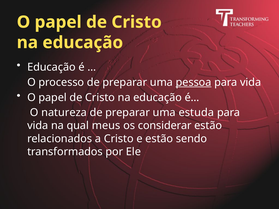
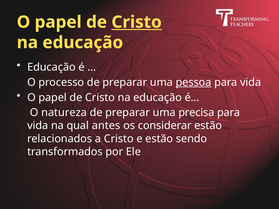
Cristo at (137, 22) underline: none -> present
estuda: estuda -> precisa
meus: meus -> antes
